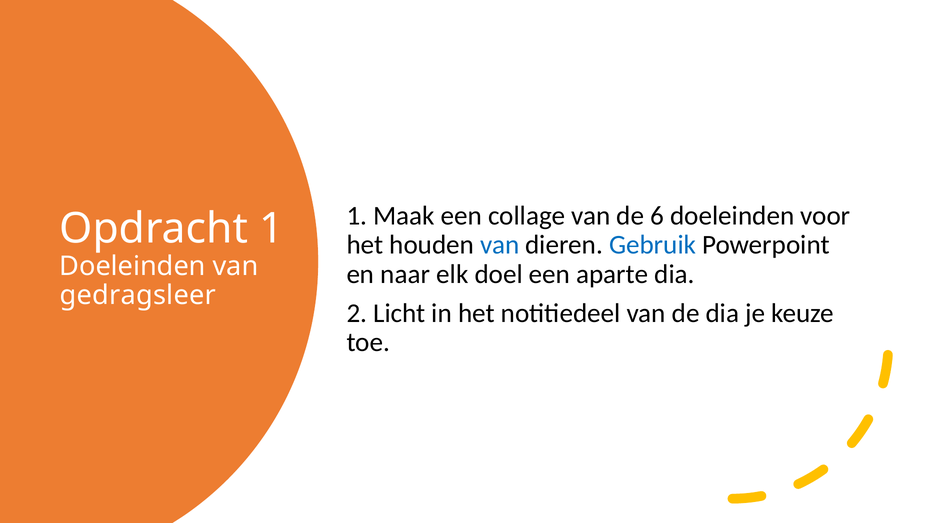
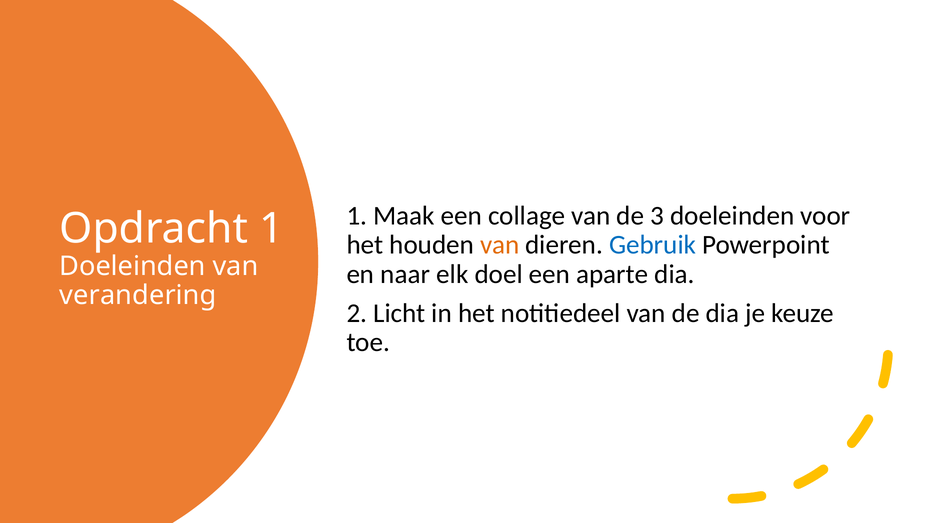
6: 6 -> 3
van at (500, 245) colour: blue -> orange
gedragsleer: gedragsleer -> verandering
